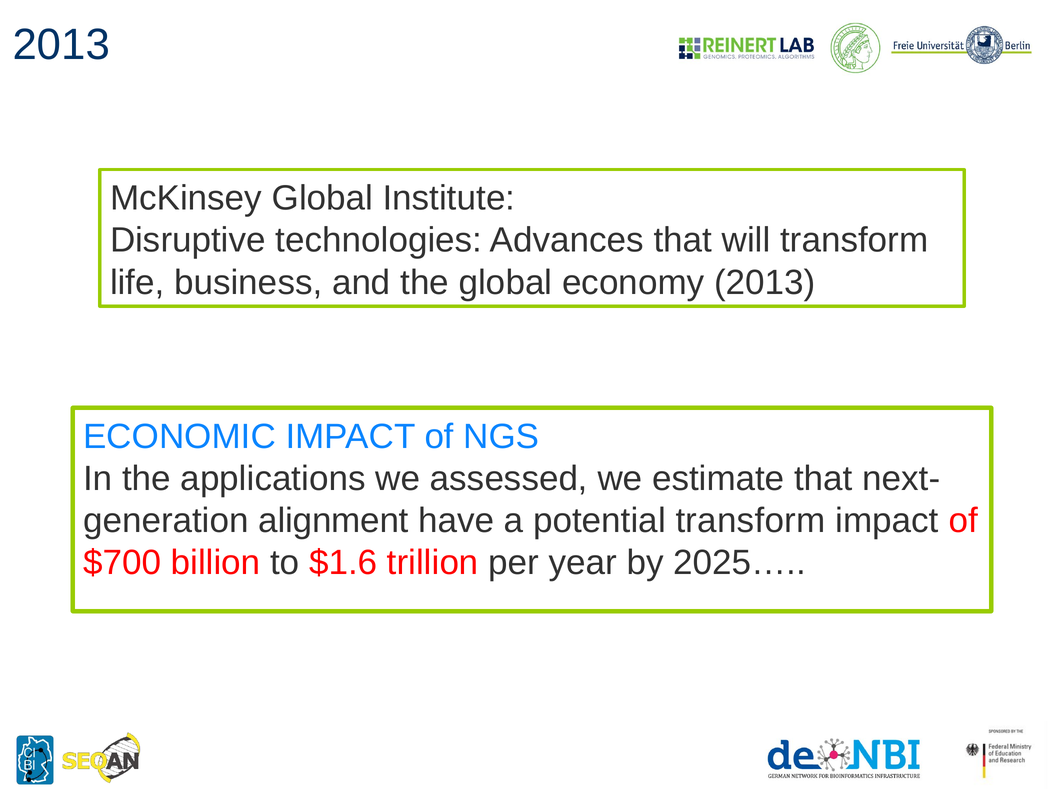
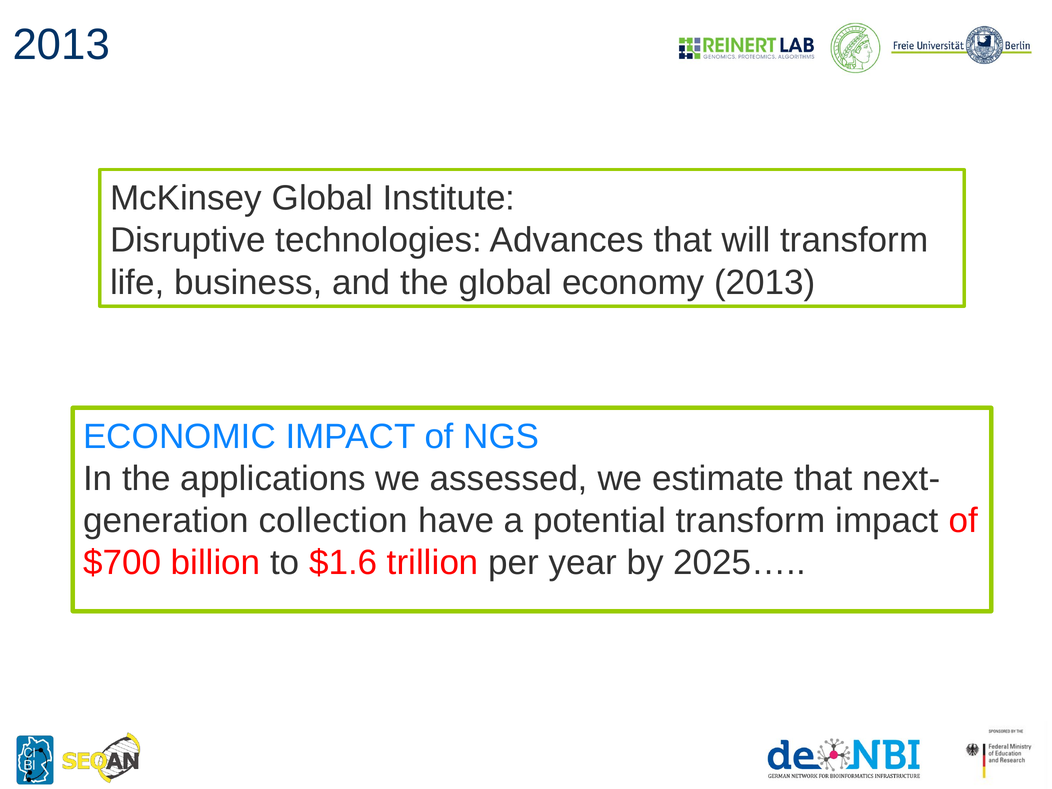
alignment: alignment -> collection
